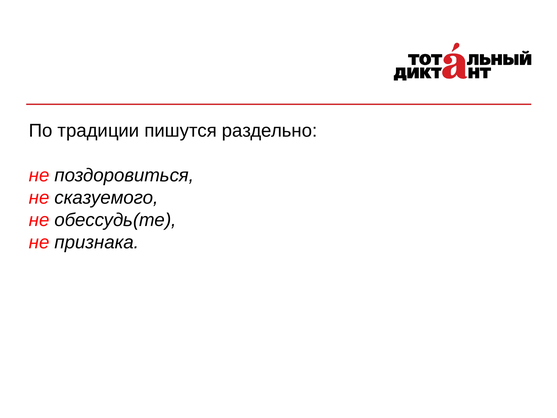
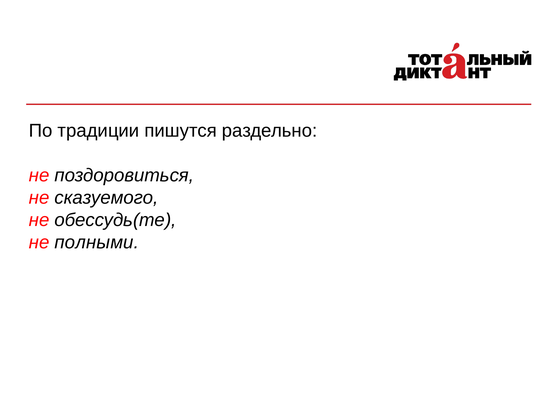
признака: признака -> полными
